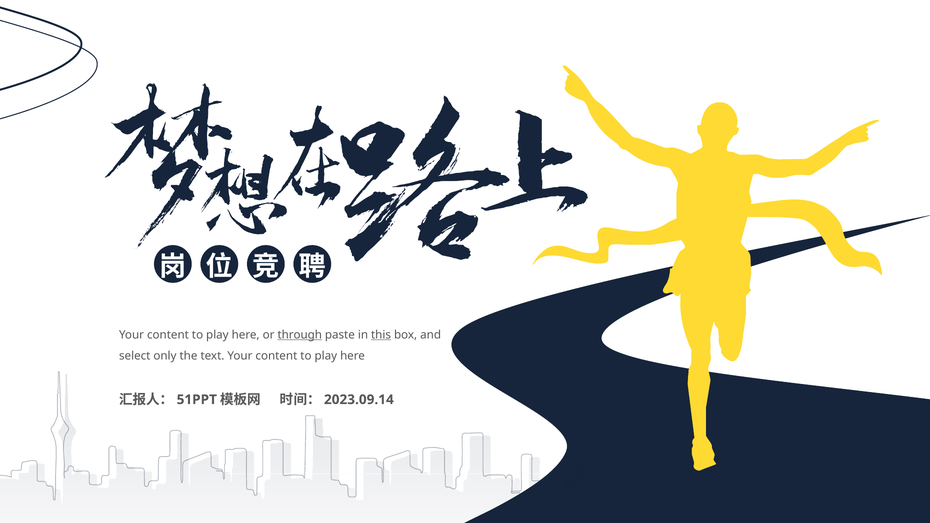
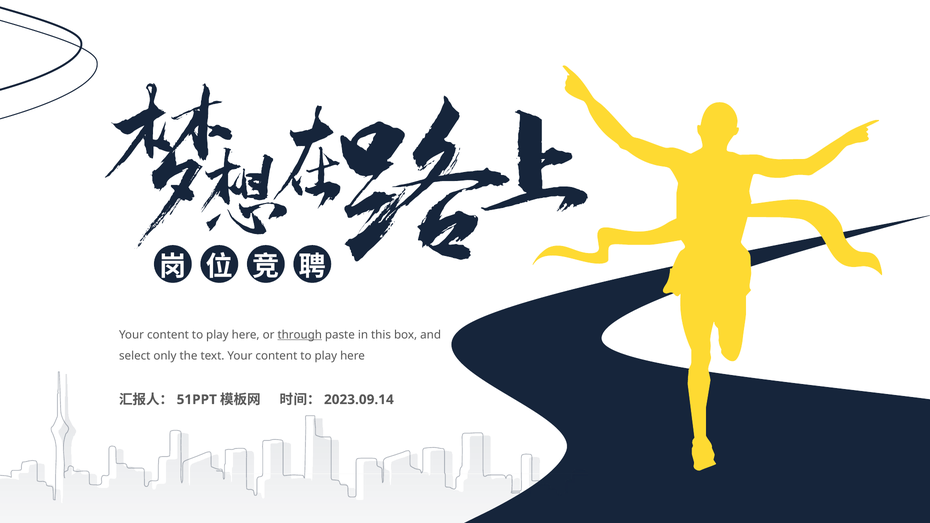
this underline: present -> none
